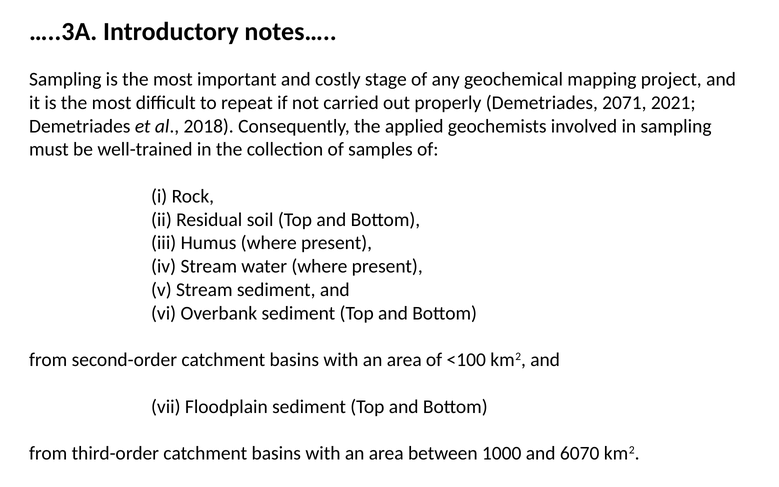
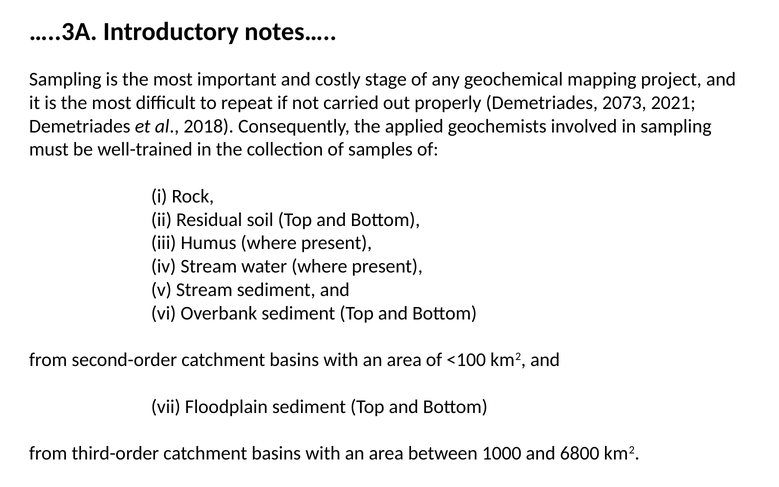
2071: 2071 -> 2073
6070: 6070 -> 6800
